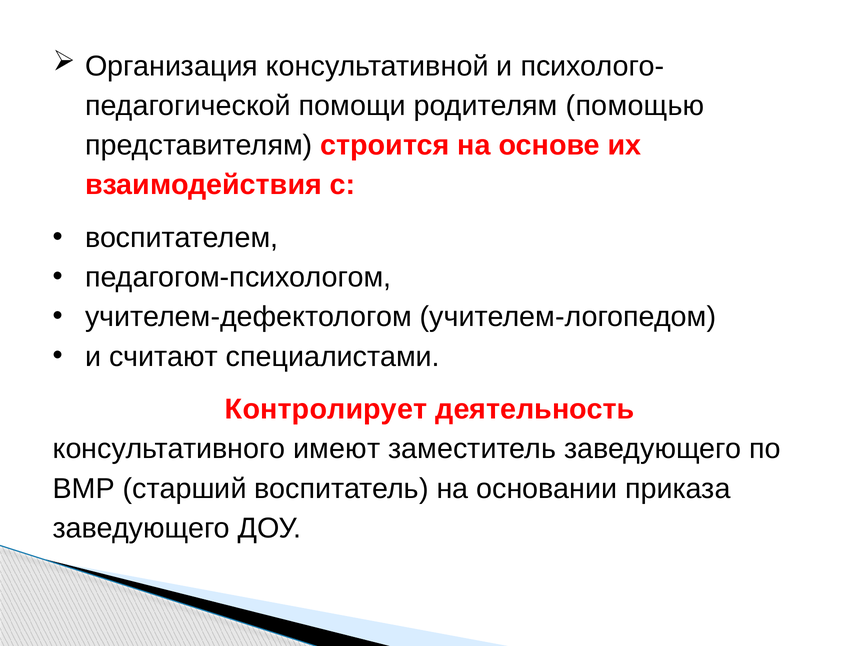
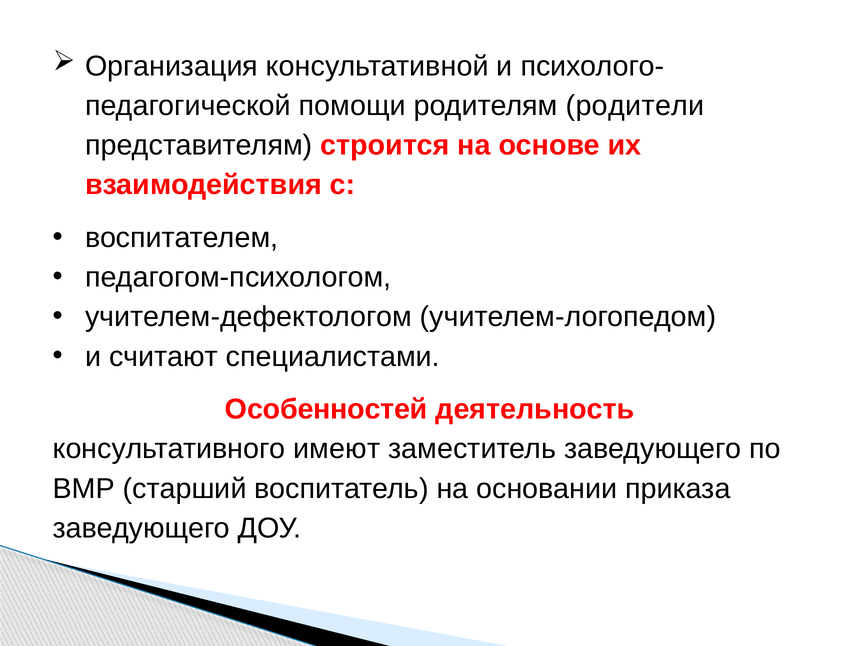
помощью: помощью -> родители
Контролирует: Контролирует -> Особенностей
